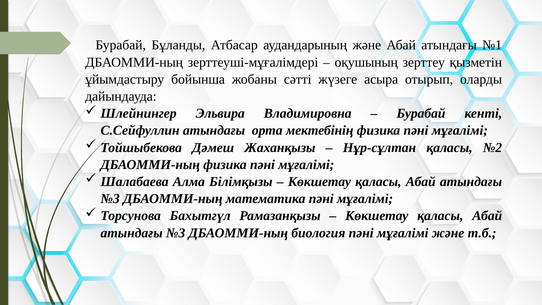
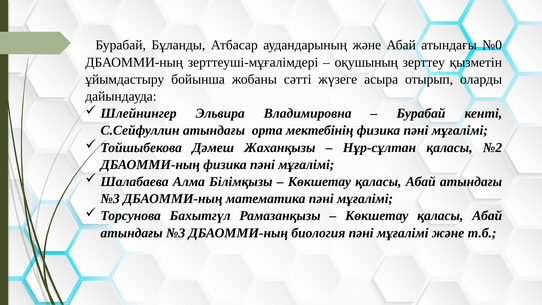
№1: №1 -> №0
